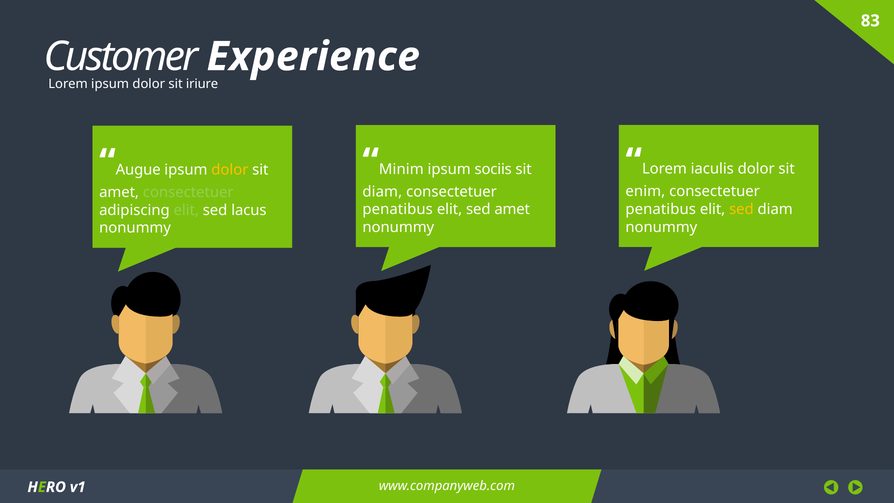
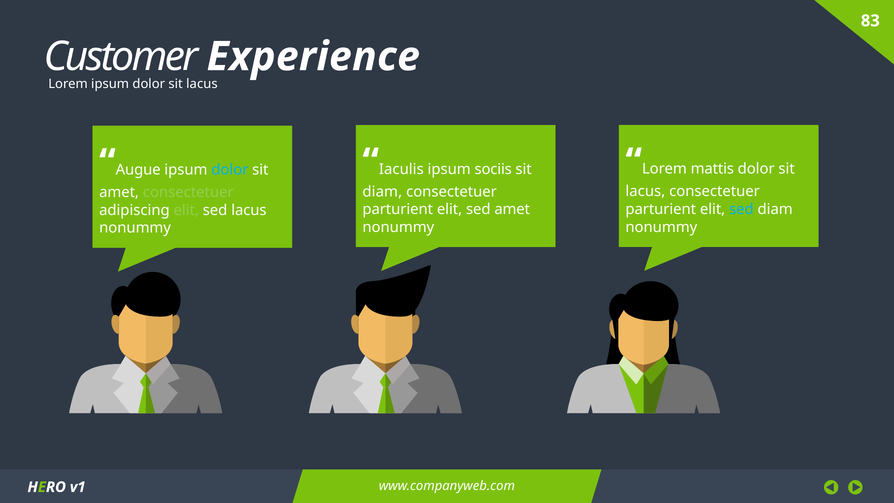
iriure at (202, 84): iriure -> lacus
iaculis: iaculis -> mattis
Minim: Minim -> Iaculis
dolor at (230, 170) colour: yellow -> light blue
enim at (645, 191): enim -> lacus
penatibus at (661, 209): penatibus -> parturient
sed at (741, 209) colour: yellow -> light blue
penatibus at (398, 209): penatibus -> parturient
